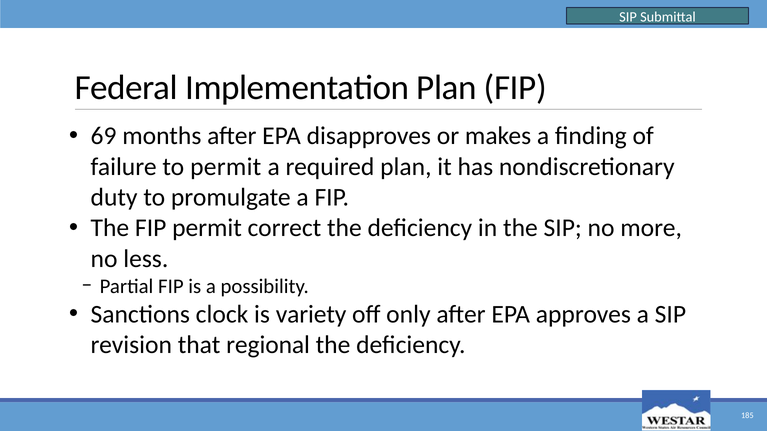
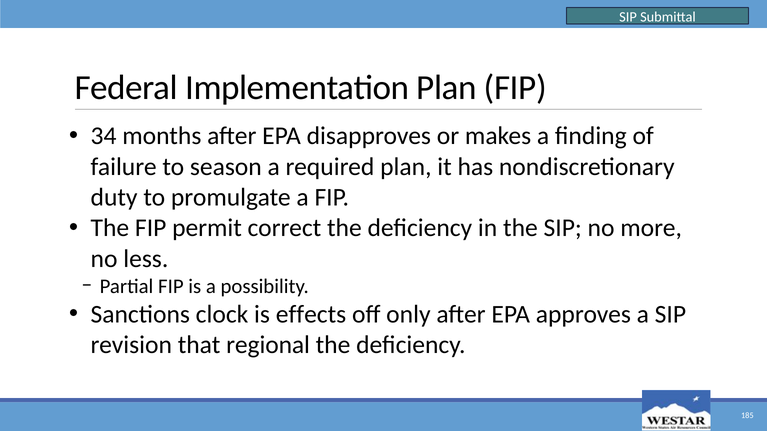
69: 69 -> 34
to permit: permit -> season
variety: variety -> effects
